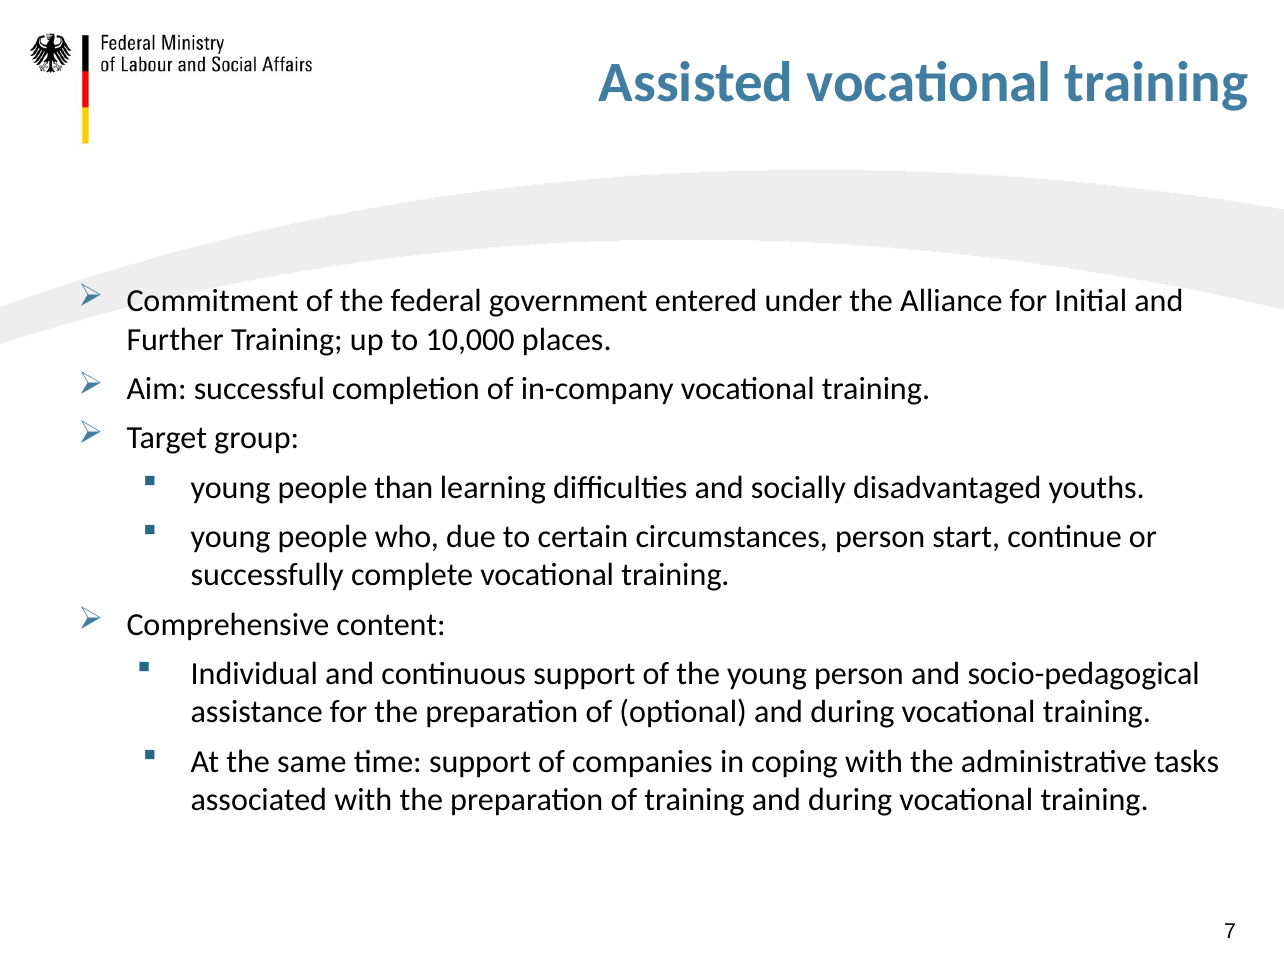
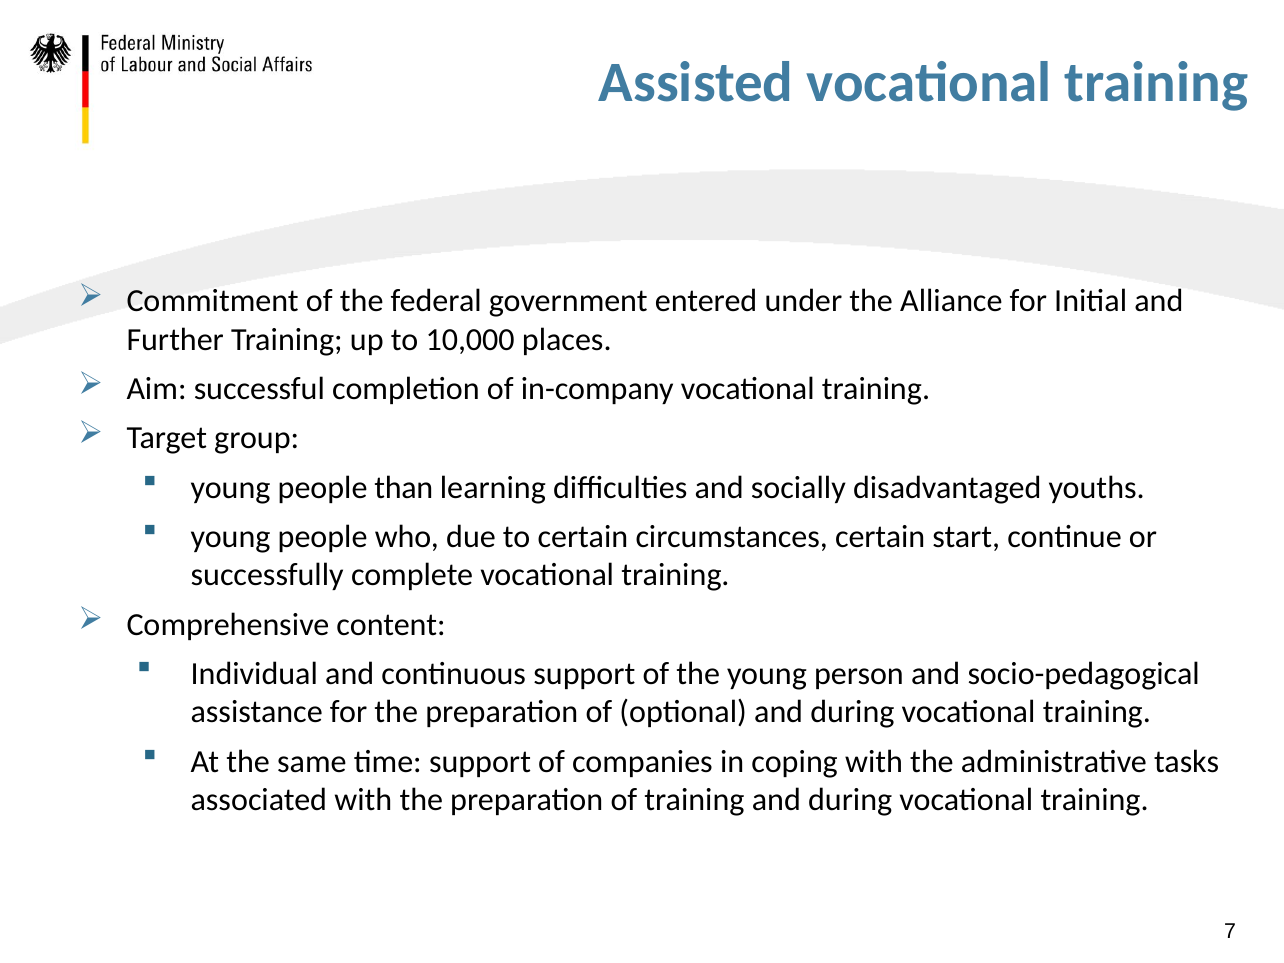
circumstances person: person -> certain
